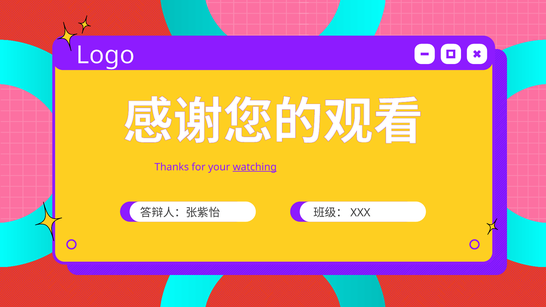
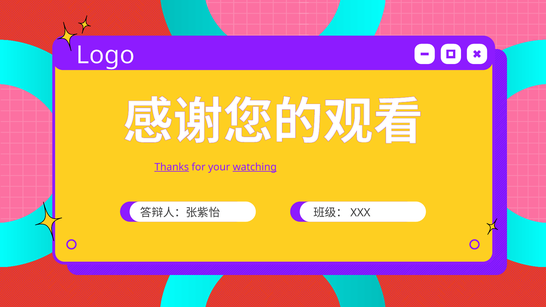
Thanks underline: none -> present
